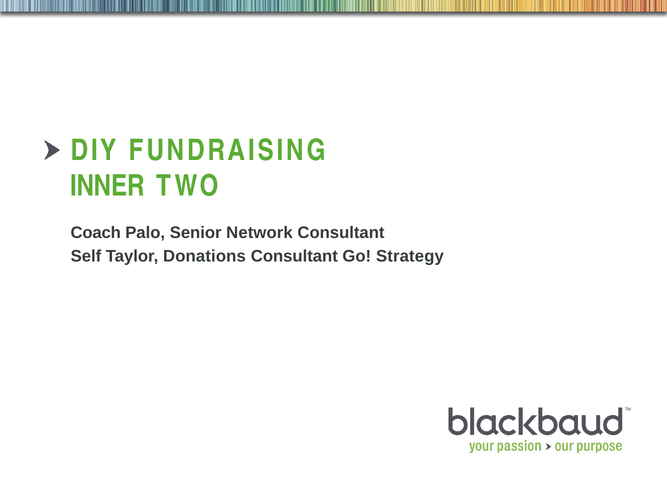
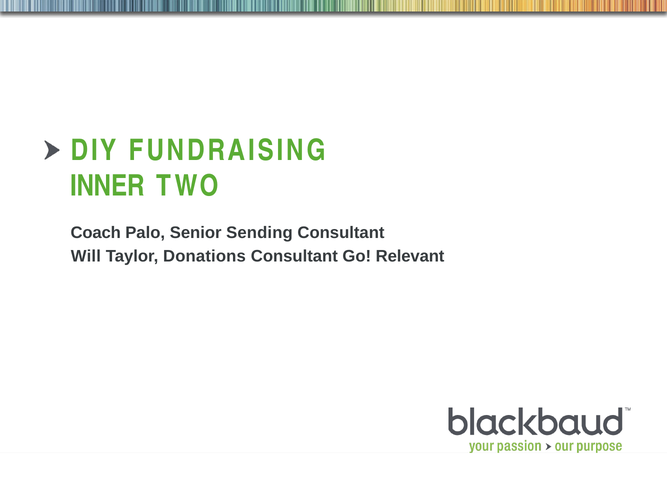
Network: Network -> Sending
Self: Self -> Will
Strategy: Strategy -> Relevant
